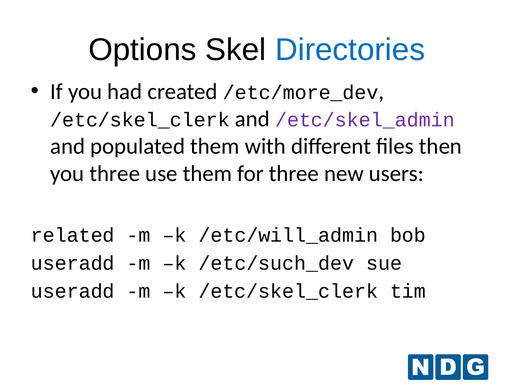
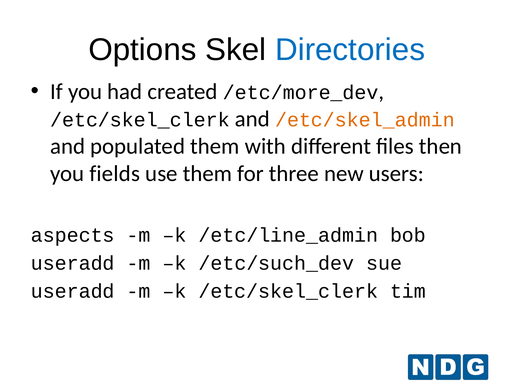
/etc/skel_admin colour: purple -> orange
you three: three -> fields
related: related -> aspects
/etc/will_admin: /etc/will_admin -> /etc/line_admin
